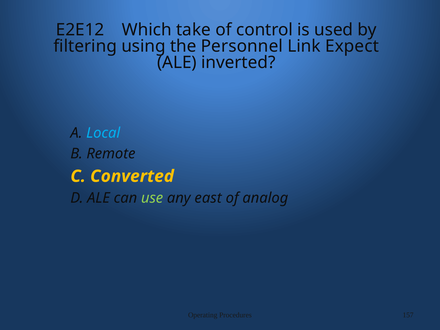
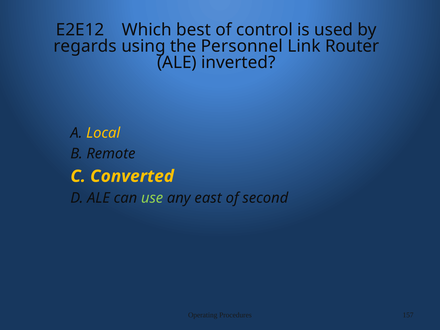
take: take -> best
filtering: filtering -> regards
Expect: Expect -> Router
Local colour: light blue -> yellow
analog: analog -> second
